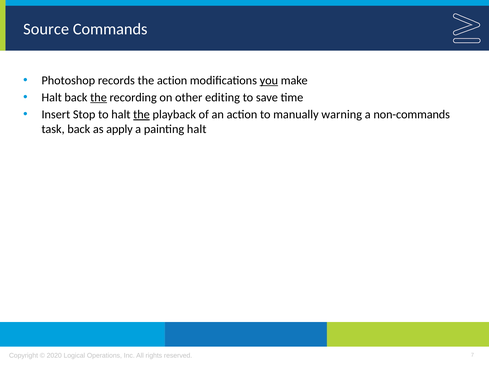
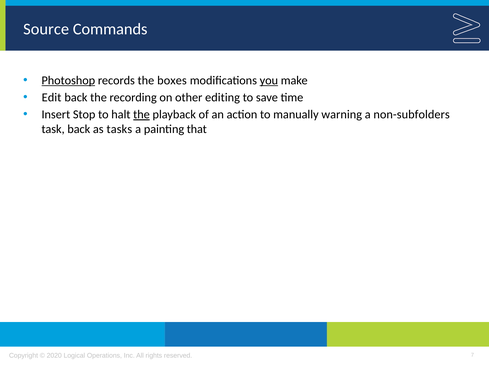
Photoshop underline: none -> present
the action: action -> boxes
Halt at (52, 97): Halt -> Edit
the at (99, 97) underline: present -> none
non-commands: non-commands -> non-subfolders
apply: apply -> tasks
painting halt: halt -> that
